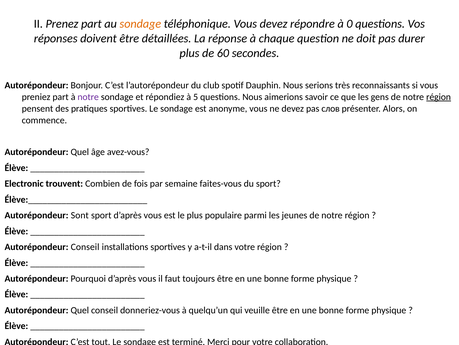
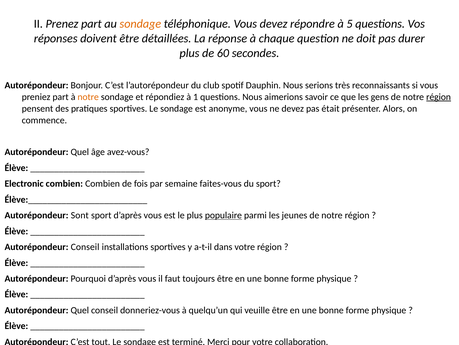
0: 0 -> 5
notre at (88, 97) colour: purple -> orange
5: 5 -> 1
слов: слов -> était
Electronic trouvent: trouvent -> combien
populaire underline: none -> present
